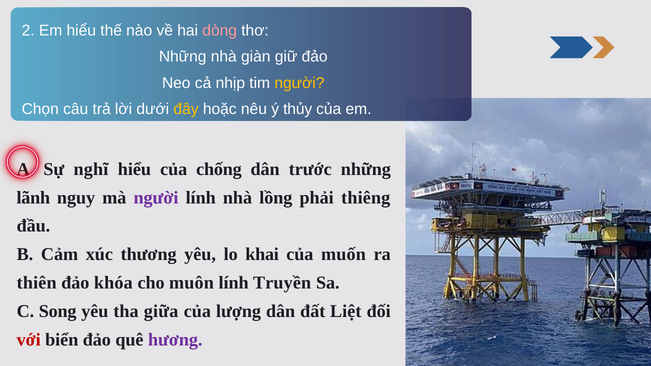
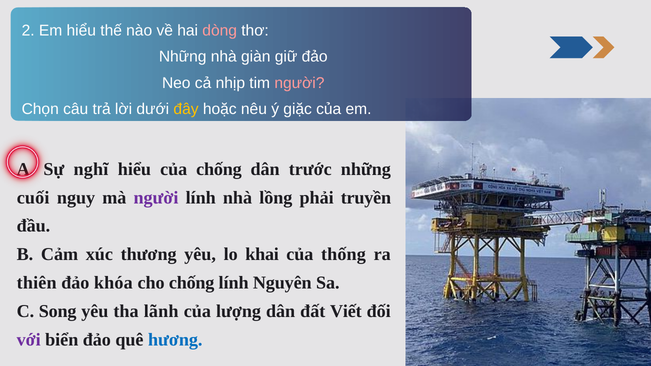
người at (299, 83) colour: yellow -> pink
thủy: thủy -> giặc
lãnh: lãnh -> cuối
thiêng: thiêng -> truyền
muốn: muốn -> thống
cho muôn: muôn -> chống
Truyền: Truyền -> Nguyên
giữa: giữa -> lãnh
Liệt: Liệt -> Viết
với colour: red -> purple
hương colour: purple -> blue
